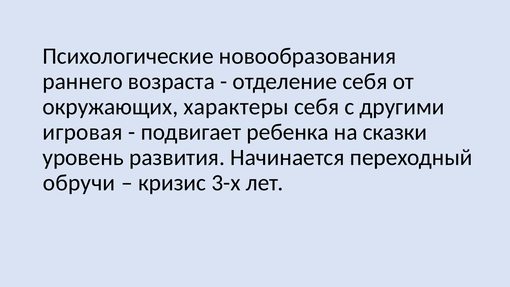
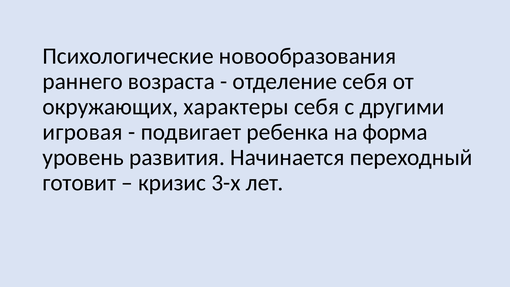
сказки: сказки -> форма
обручи: обручи -> готовит
